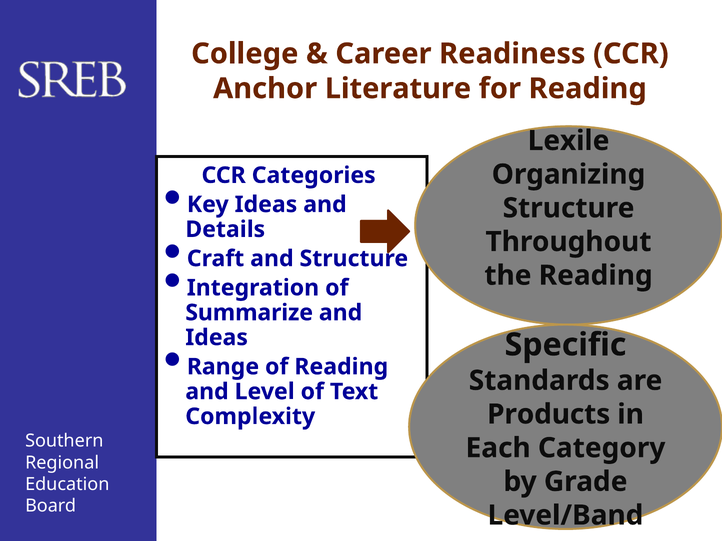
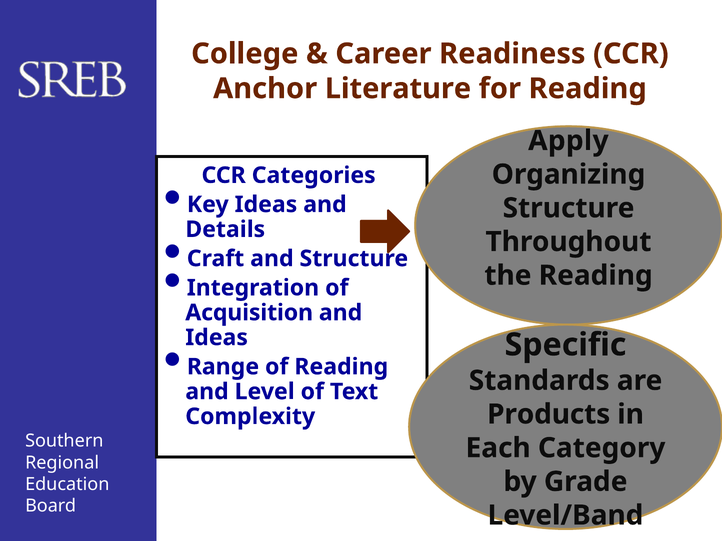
Lexile: Lexile -> Apply
Summarize: Summarize -> Acquisition
